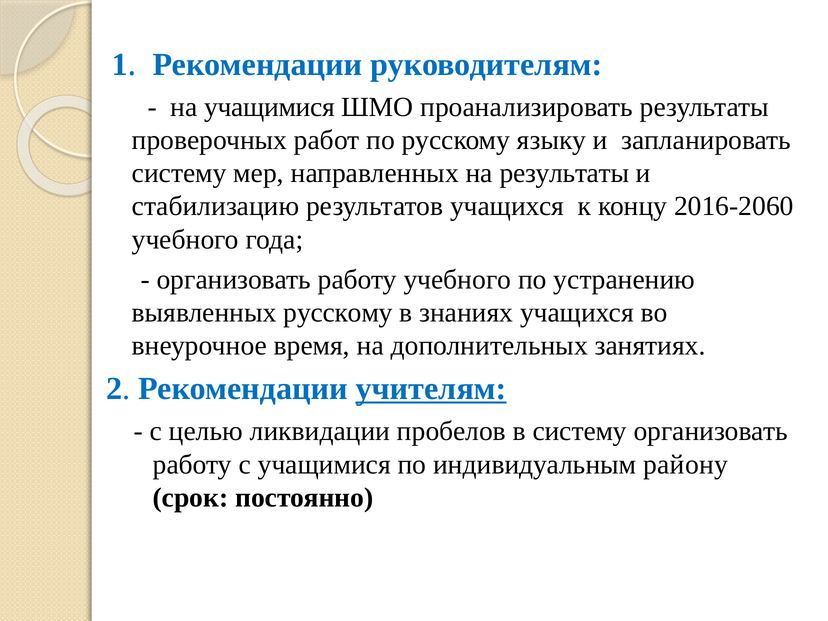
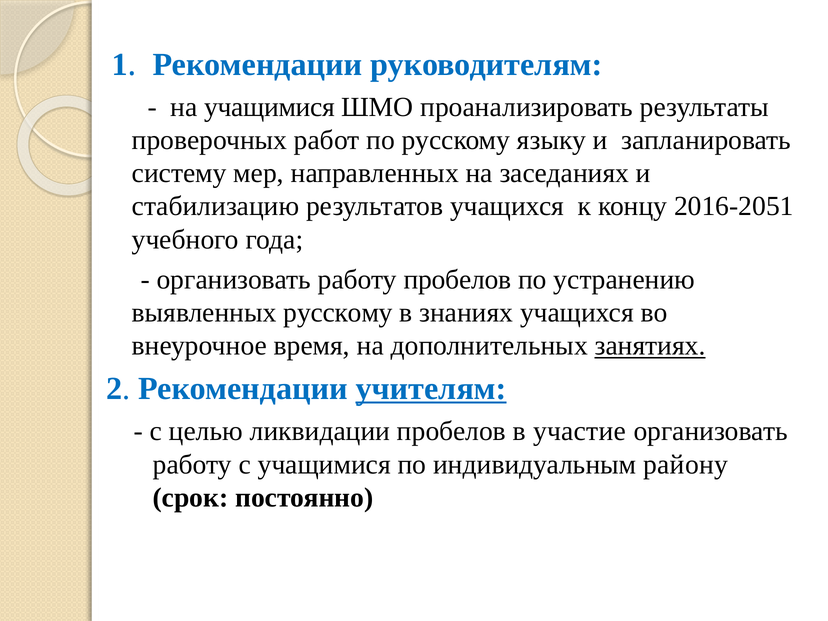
на результаты: результаты -> заседаниях
2016-2060: 2016-2060 -> 2016-2051
работу учебного: учебного -> пробелов
занятиях underline: none -> present
в систему: систему -> участие
